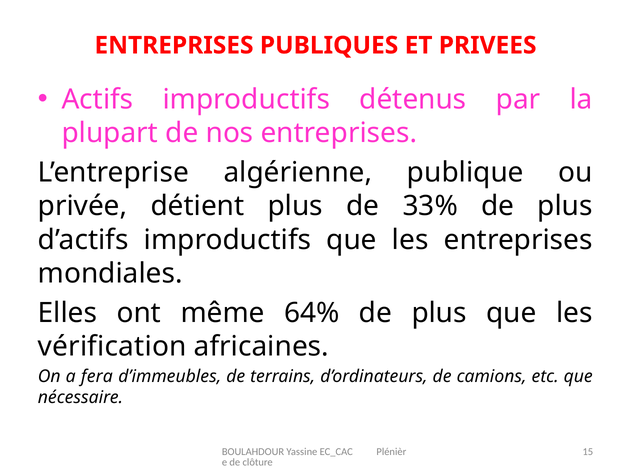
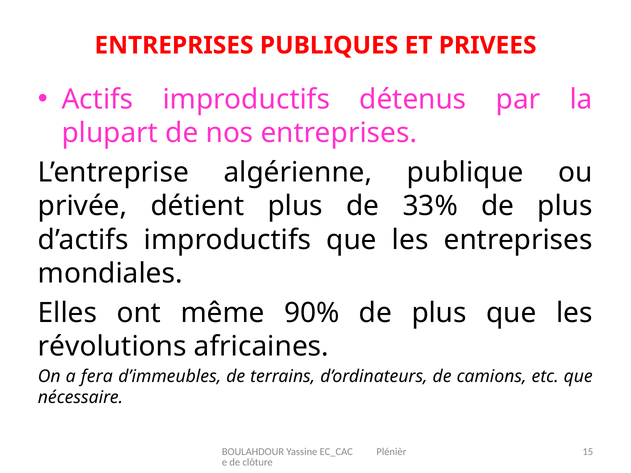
64%: 64% -> 90%
vérification: vérification -> révolutions
